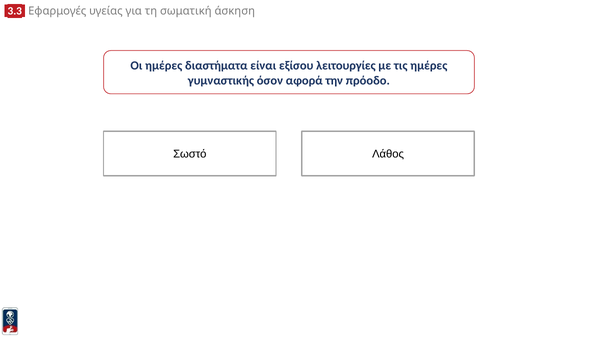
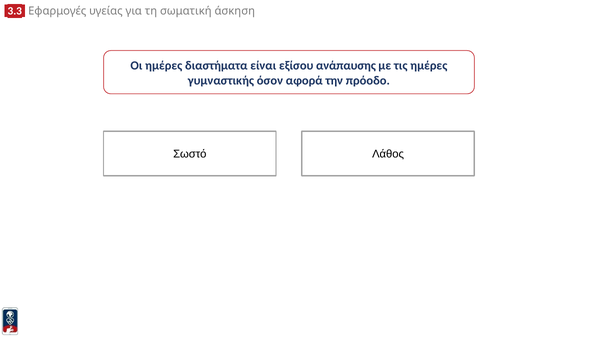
λειτουργίες: λειτουργίες -> ανάπαυσης
